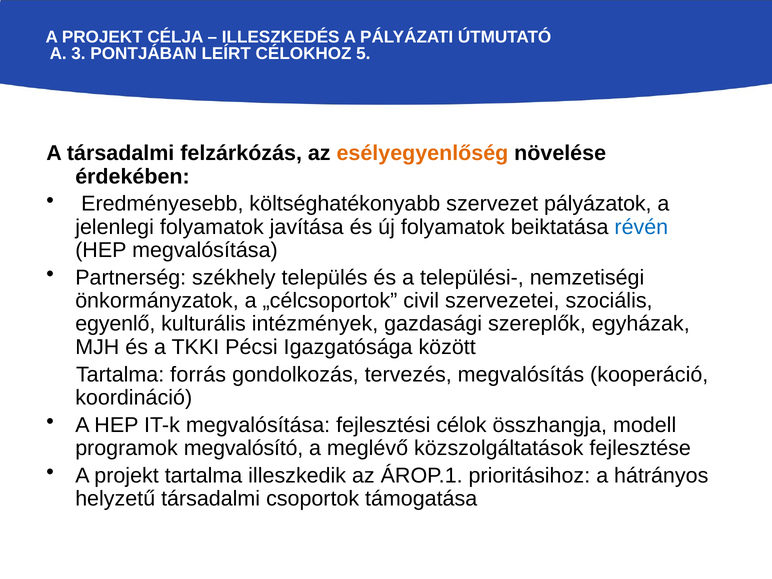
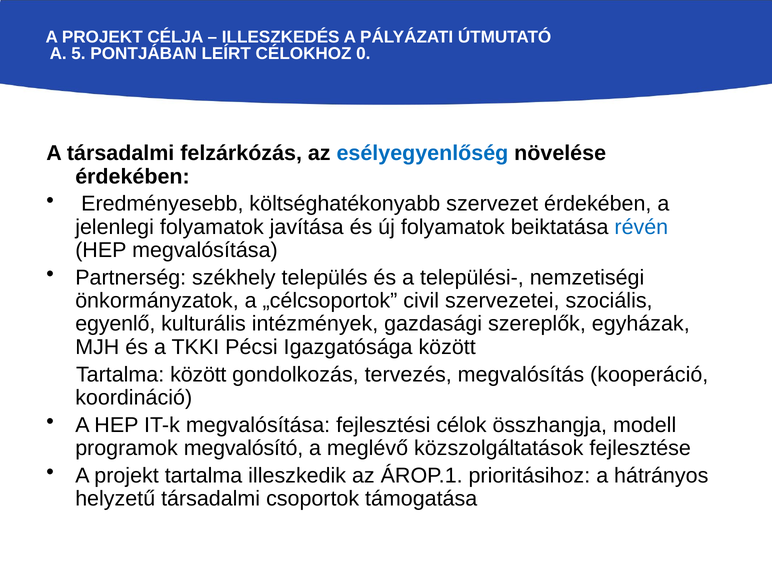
3: 3 -> 5
5: 5 -> 0
esélyegyenlőség colour: orange -> blue
szervezet pályázatok: pályázatok -> érdekében
Tartalma forrás: forrás -> között
